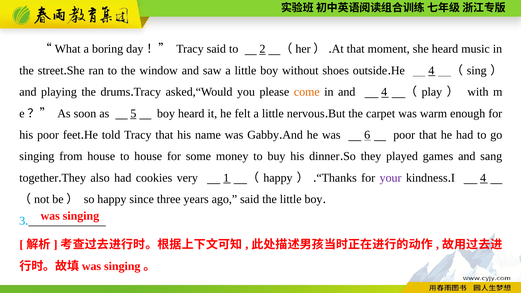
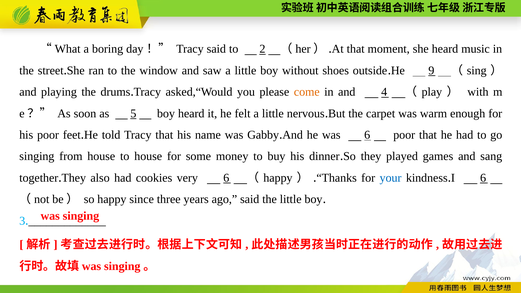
He 4: 4 -> 9
very 1: 1 -> 6
your colour: purple -> blue
4 at (483, 178): 4 -> 6
